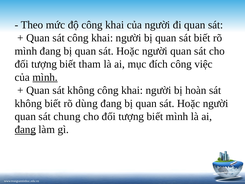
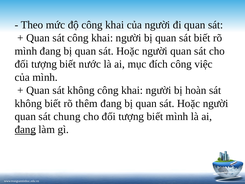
tham: tham -> nước
mình at (45, 77) underline: present -> none
dùng: dùng -> thêm
